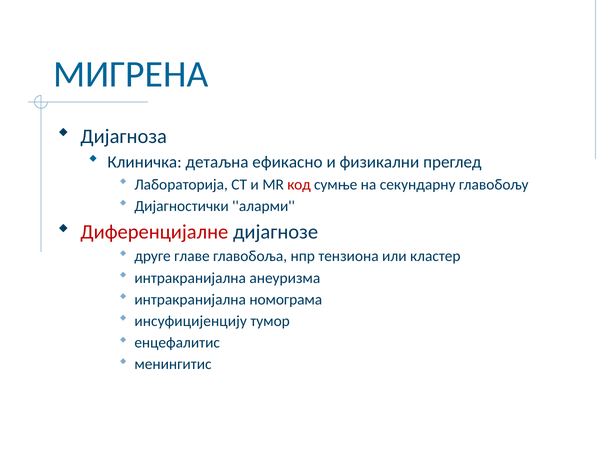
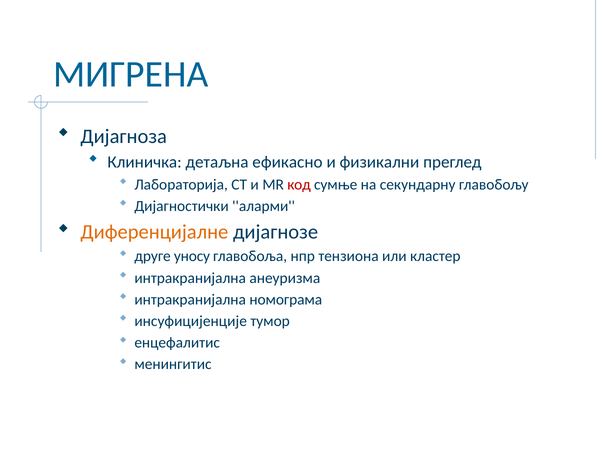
Диференцијалне colour: red -> orange
главе: главе -> уносу
инсуфицијенцију: инсуфицијенцију -> инсуфицијенције
